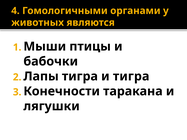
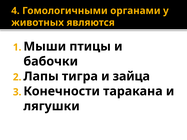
и тигра: тигра -> зайца
